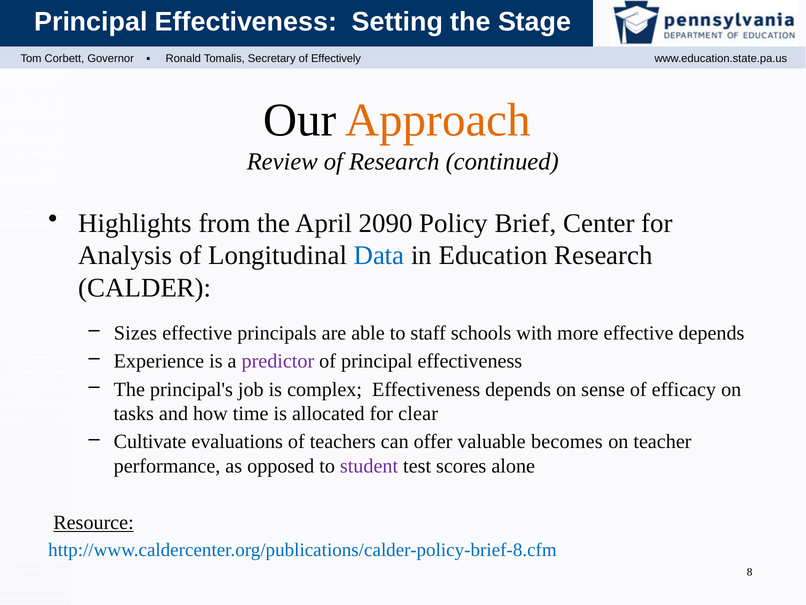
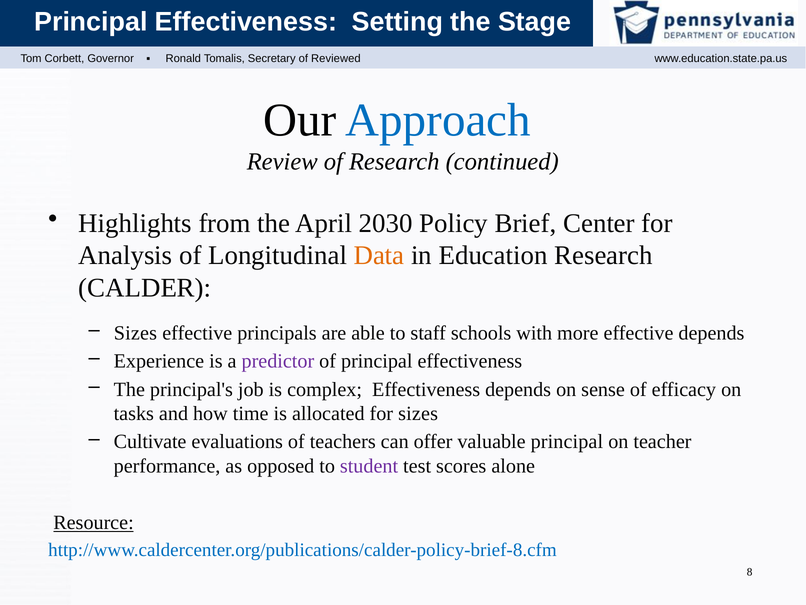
Effectively: Effectively -> Reviewed
Approach colour: orange -> blue
2090: 2090 -> 2030
Data colour: blue -> orange
for clear: clear -> sizes
valuable becomes: becomes -> principal
